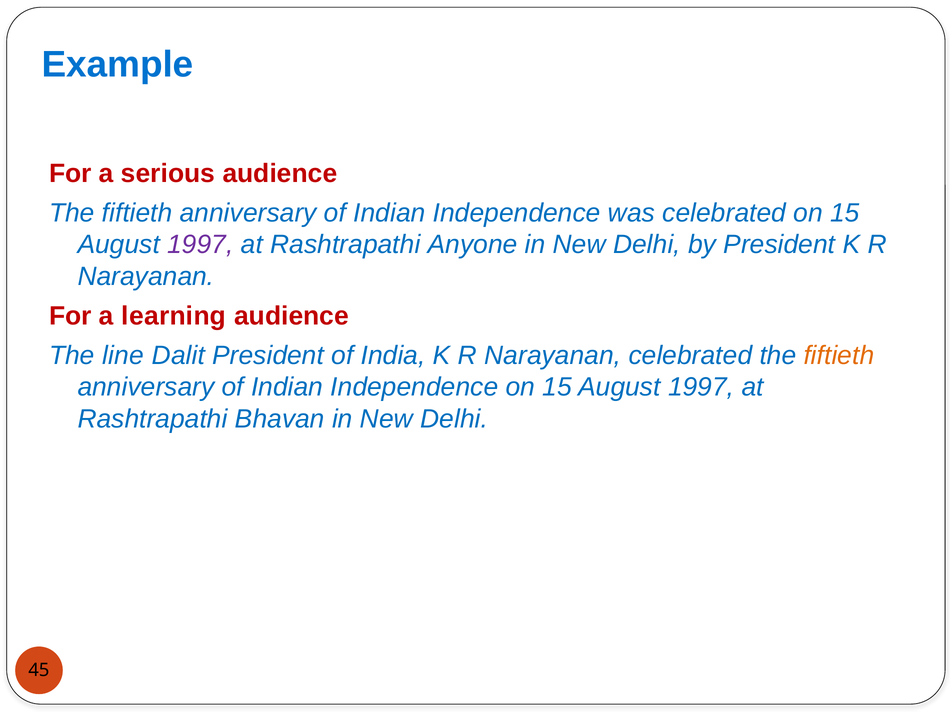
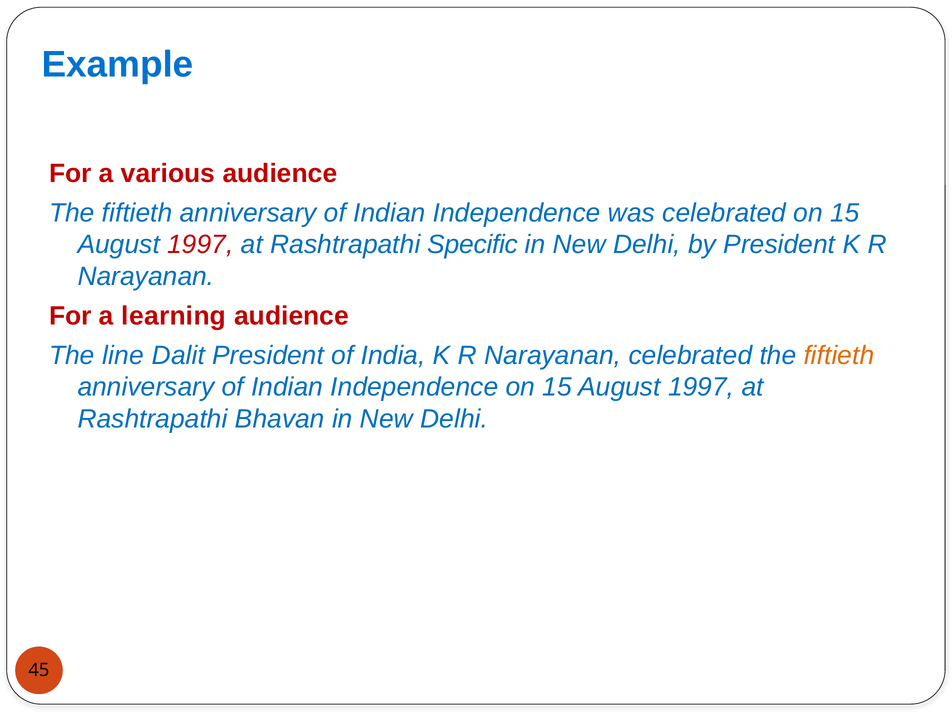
serious: serious -> various
1997 at (200, 245) colour: purple -> red
Anyone: Anyone -> Specific
